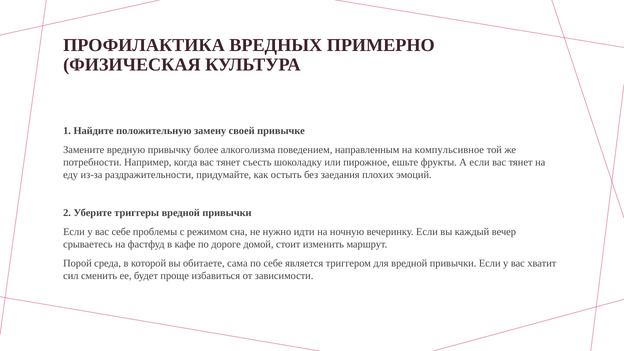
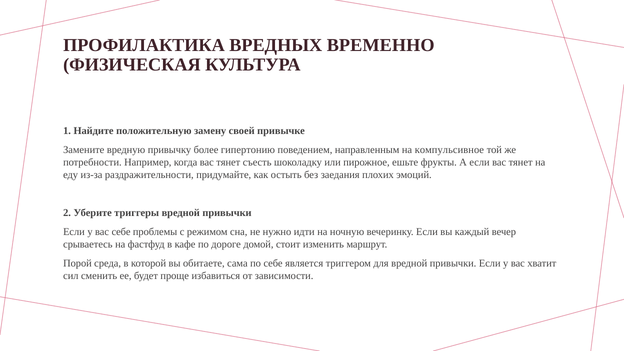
ПРИМЕРНО: ПРИМЕРНО -> ВРЕМЕННО
алкоголизма: алкоголизма -> гипертонию
